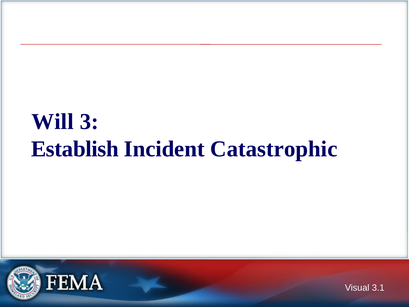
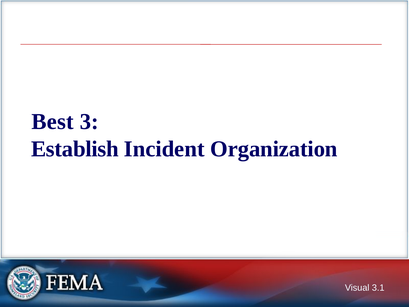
Will: Will -> Best
Catastrophic: Catastrophic -> Organization
